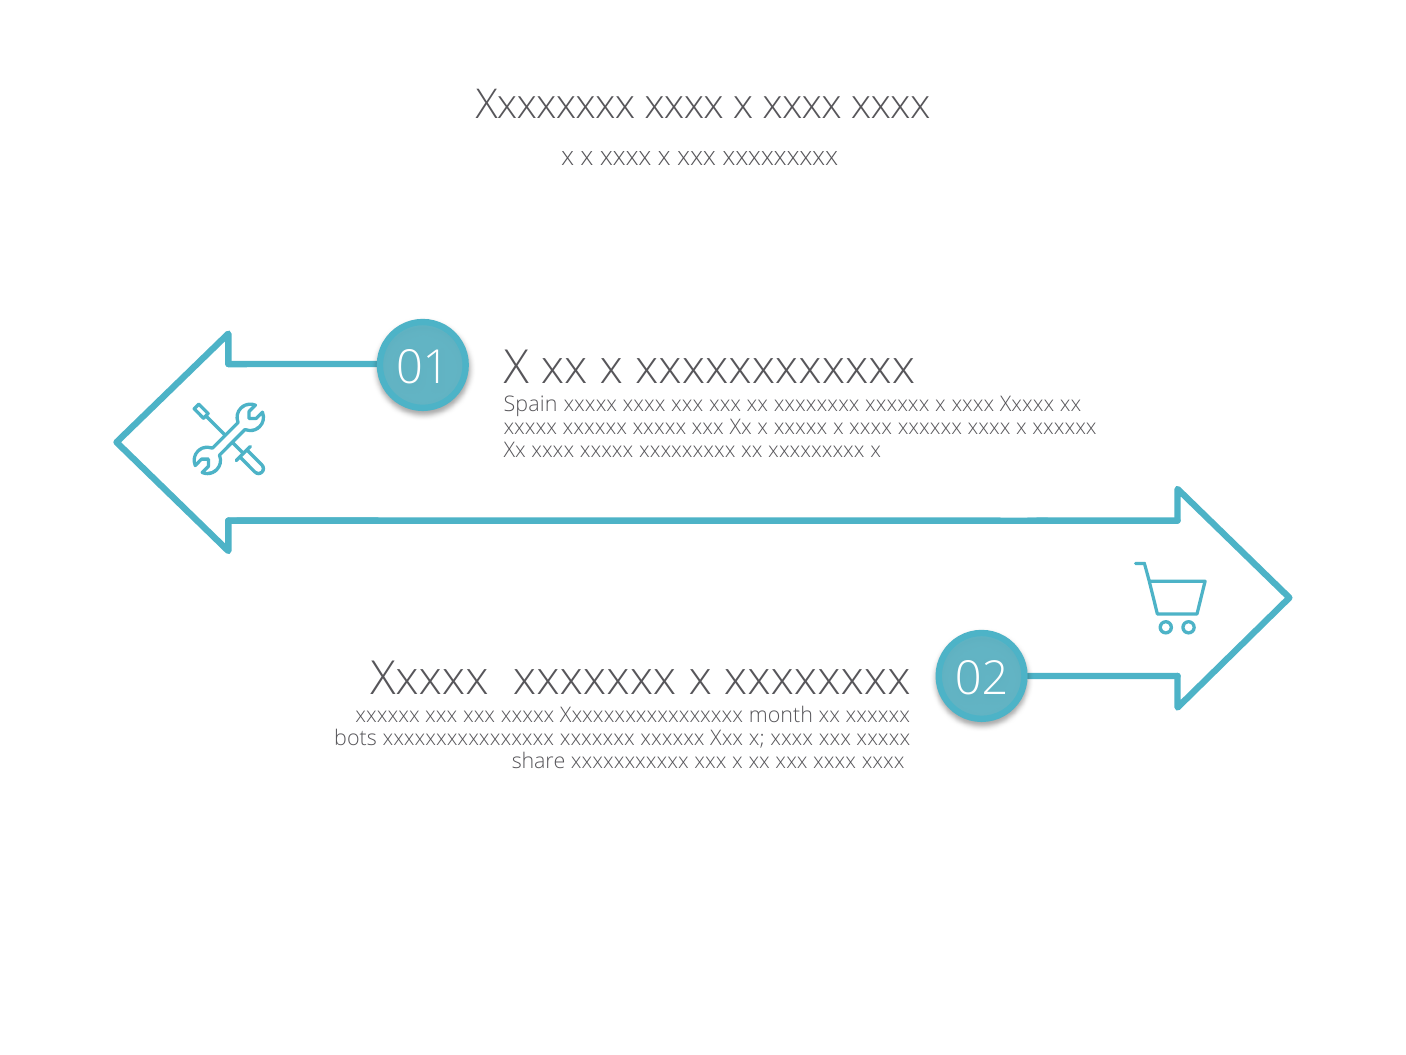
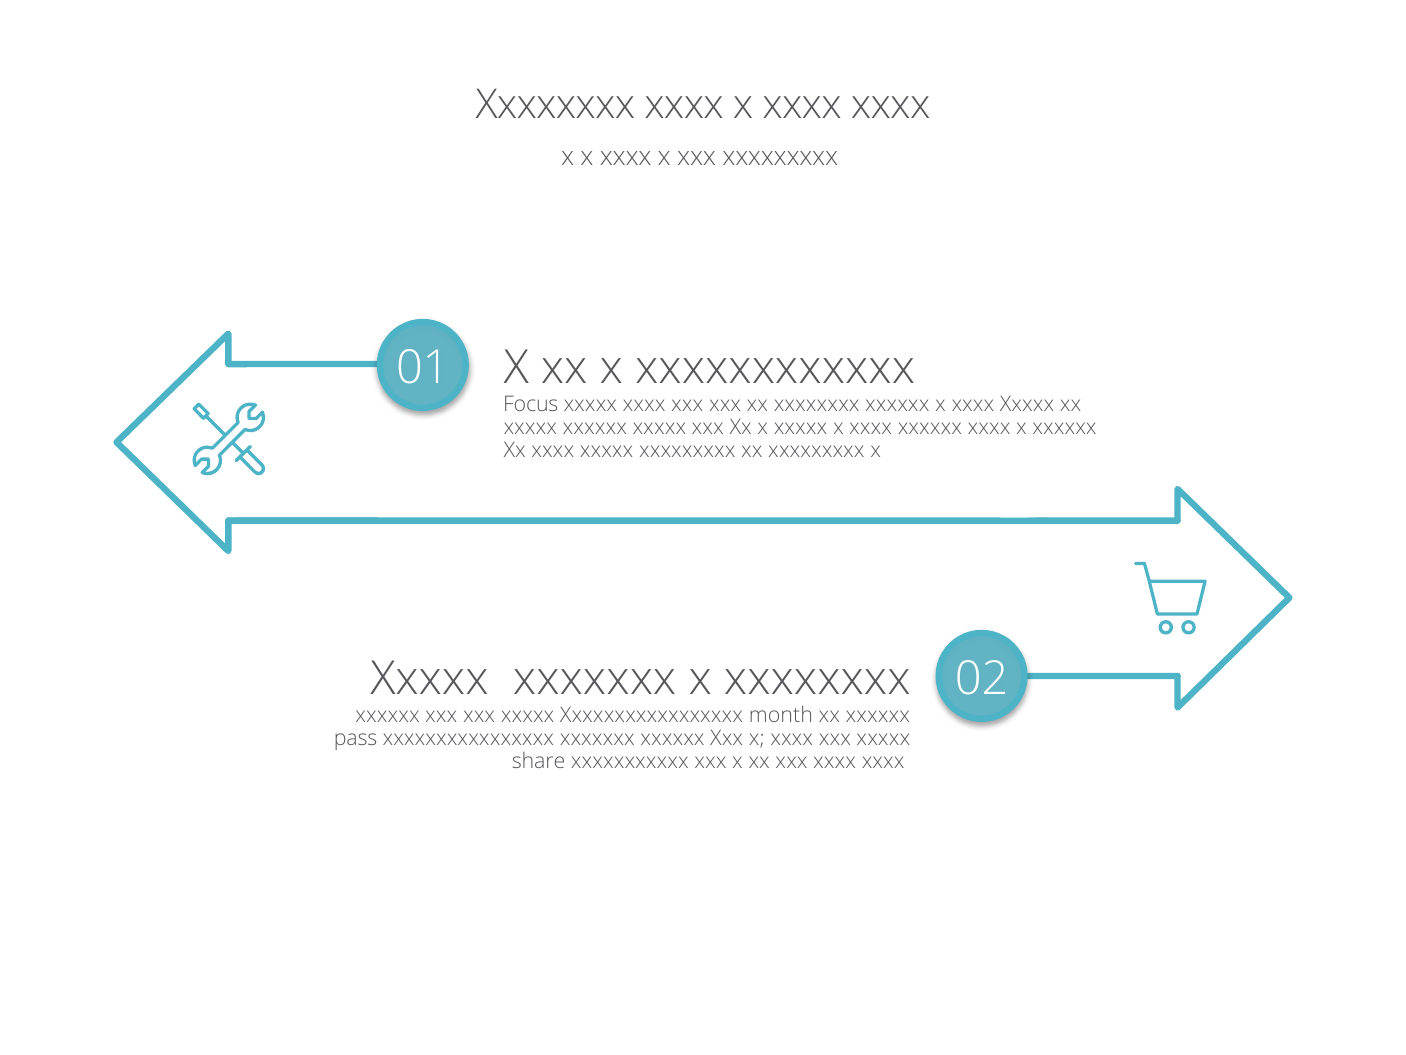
Spain: Spain -> Focus
bots: bots -> pass
